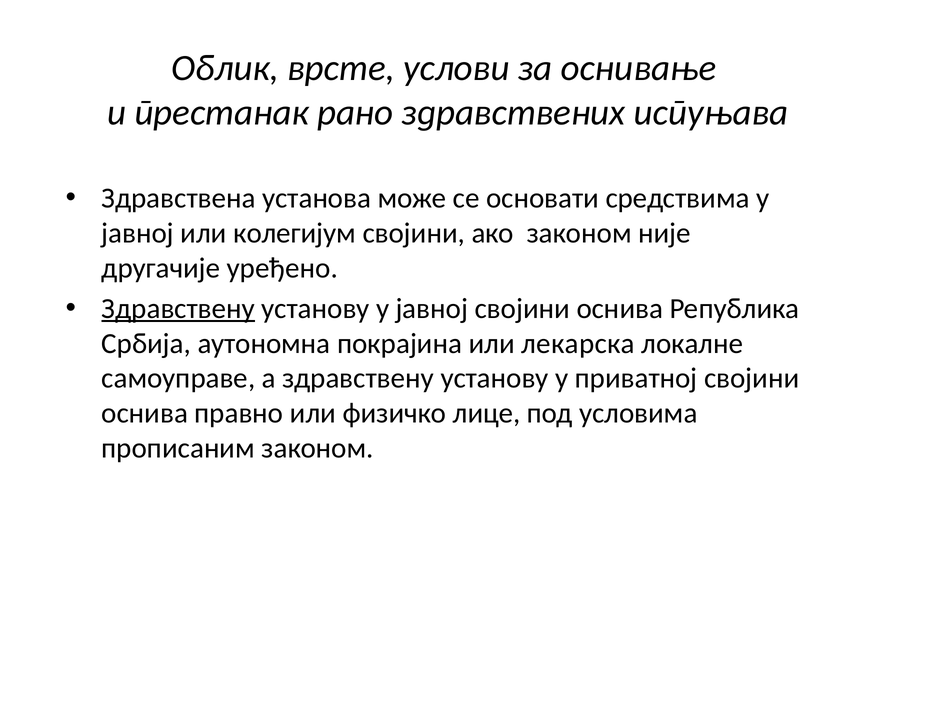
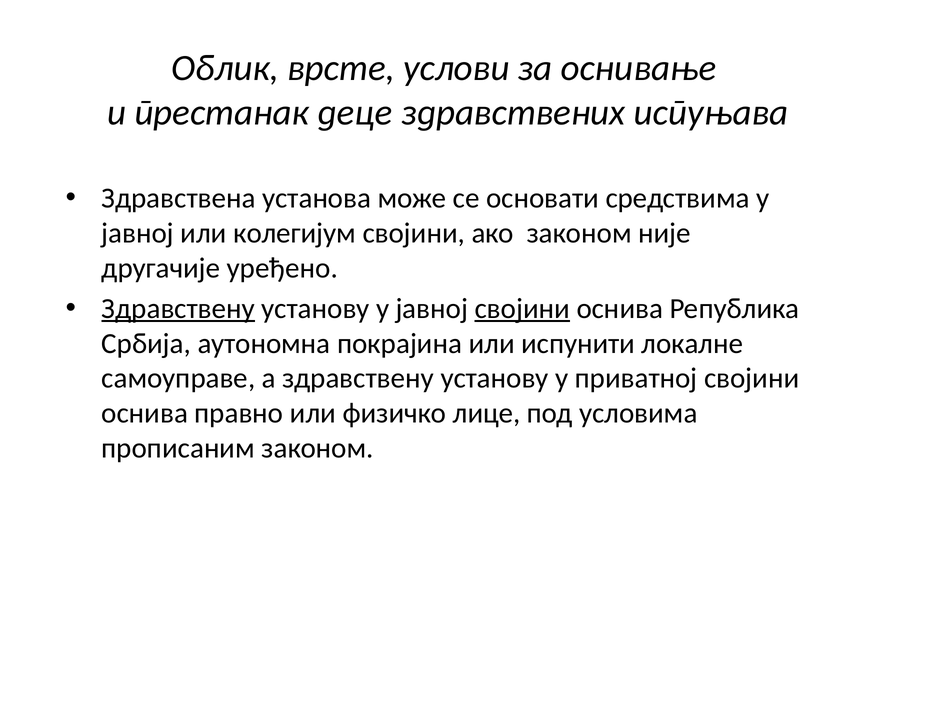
рано: рано -> деце
својини at (522, 309) underline: none -> present
лекарска: лекарска -> испунити
